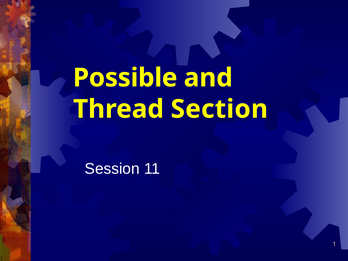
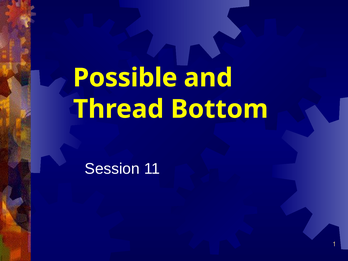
Section: Section -> Bottom
